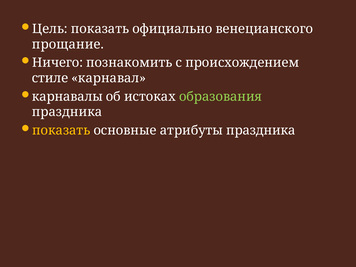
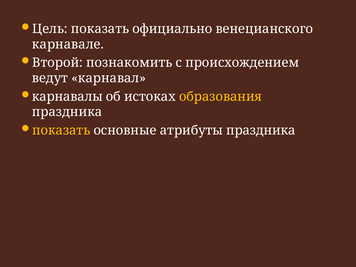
прощание: прощание -> карнавале
Ничего: Ничего -> Второй
стиле: стиле -> ведут
образования colour: light green -> yellow
